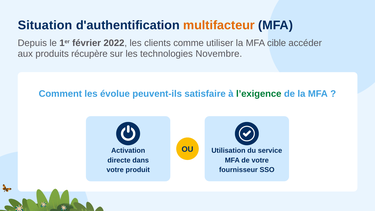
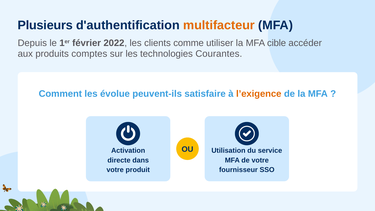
Situation: Situation -> Plusieurs
récupère: récupère -> comptes
Novembre: Novembre -> Courantes
l’exigence colour: green -> orange
